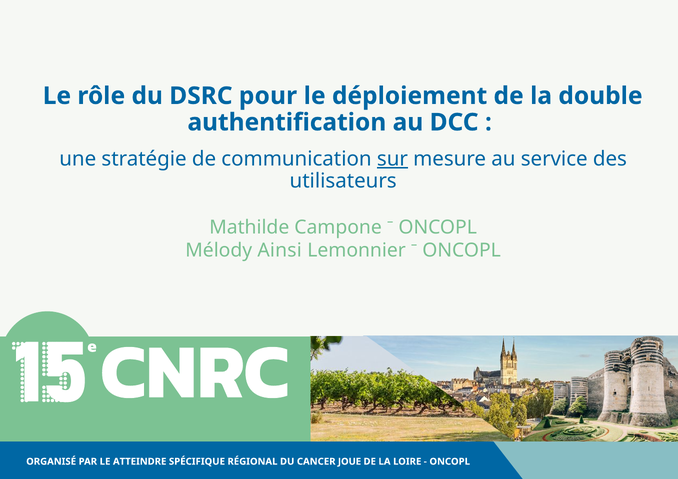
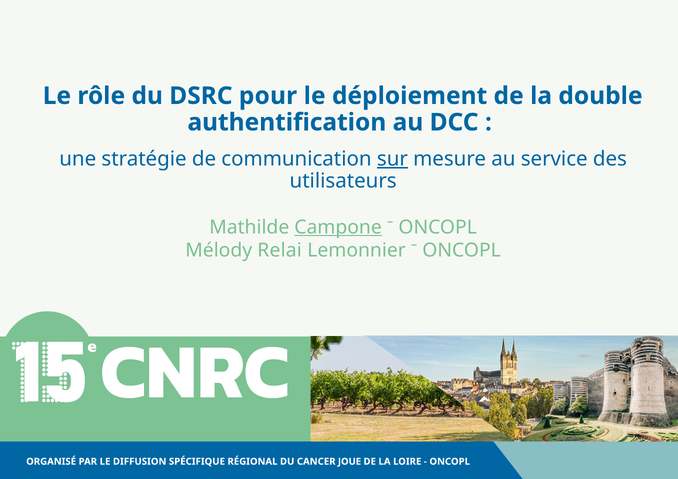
Campone underline: none -> present
Ainsi: Ainsi -> Relai
ATTEINDRE: ATTEINDRE -> DIFFUSION
